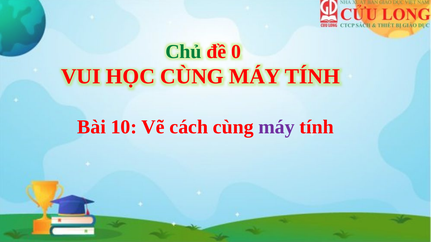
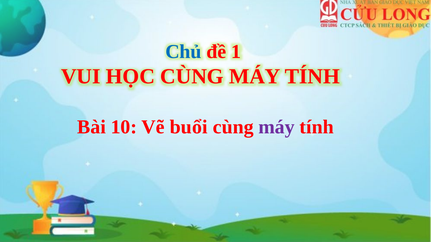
Chủ colour: green -> blue
0: 0 -> 1
cách: cách -> buổi
